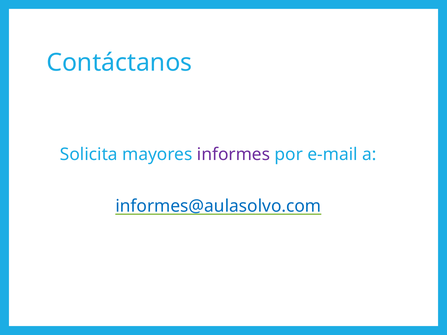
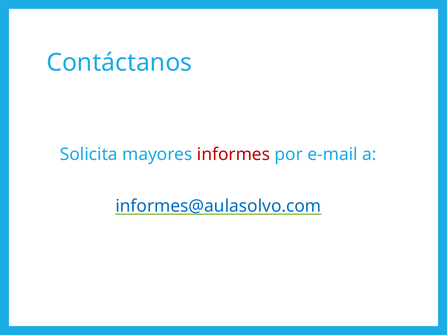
informes colour: purple -> red
